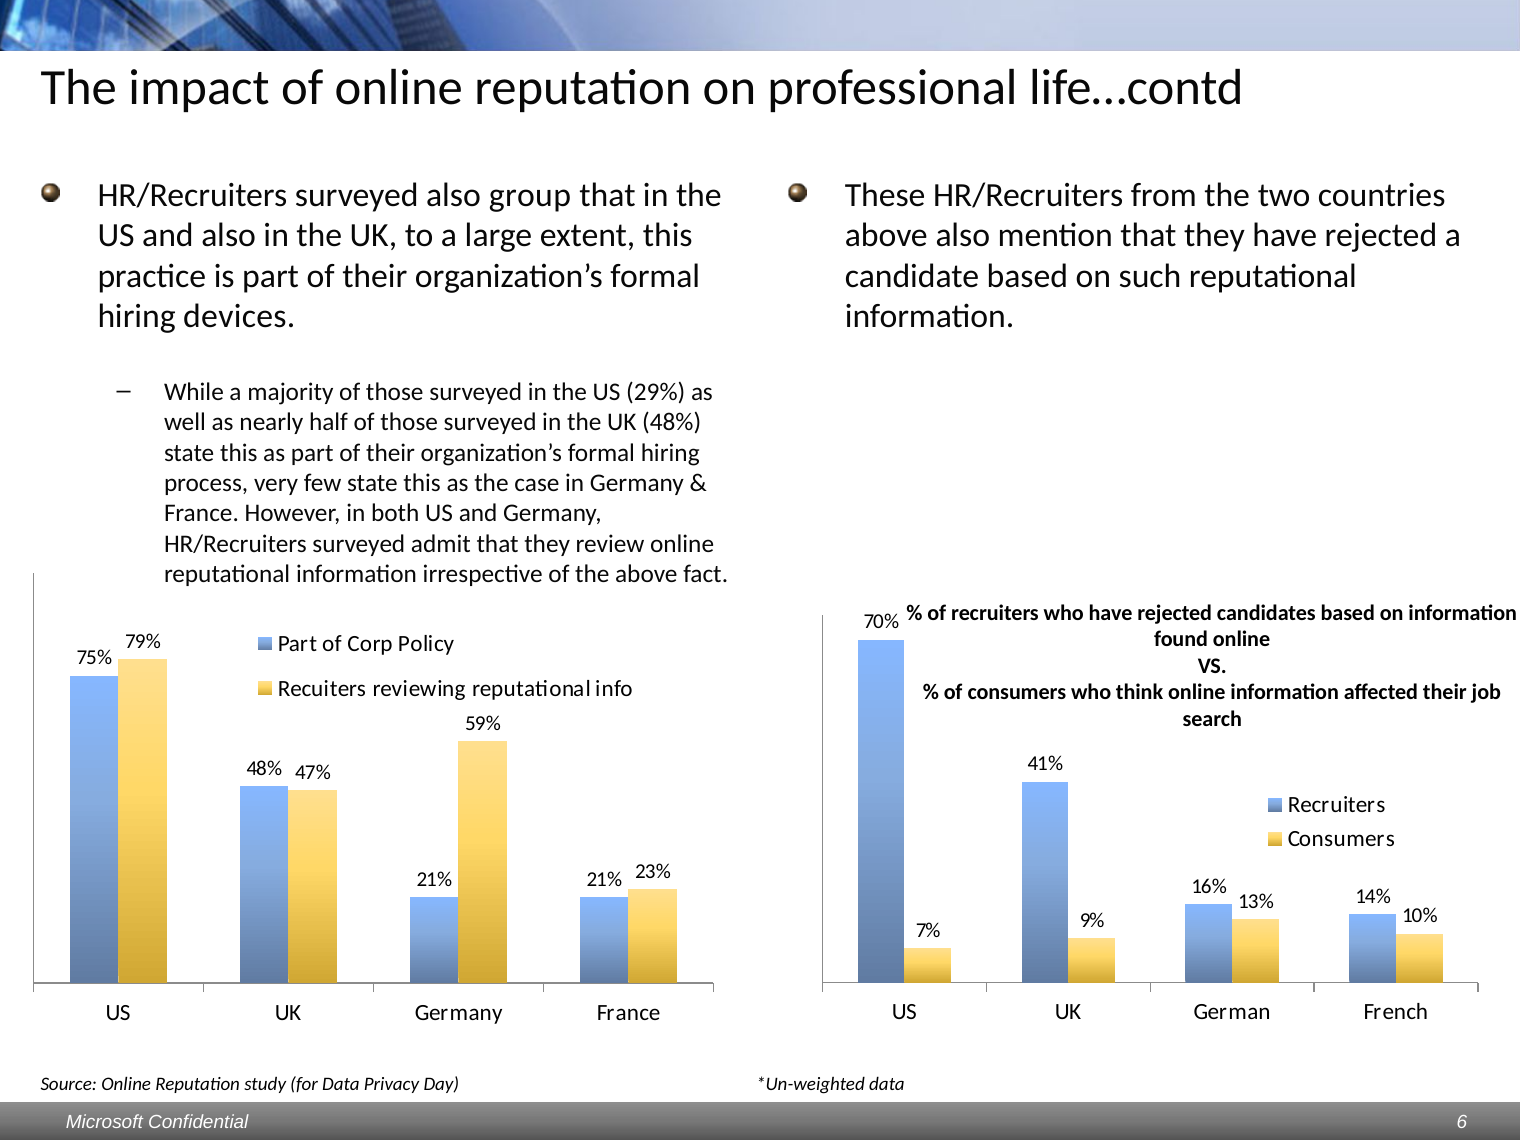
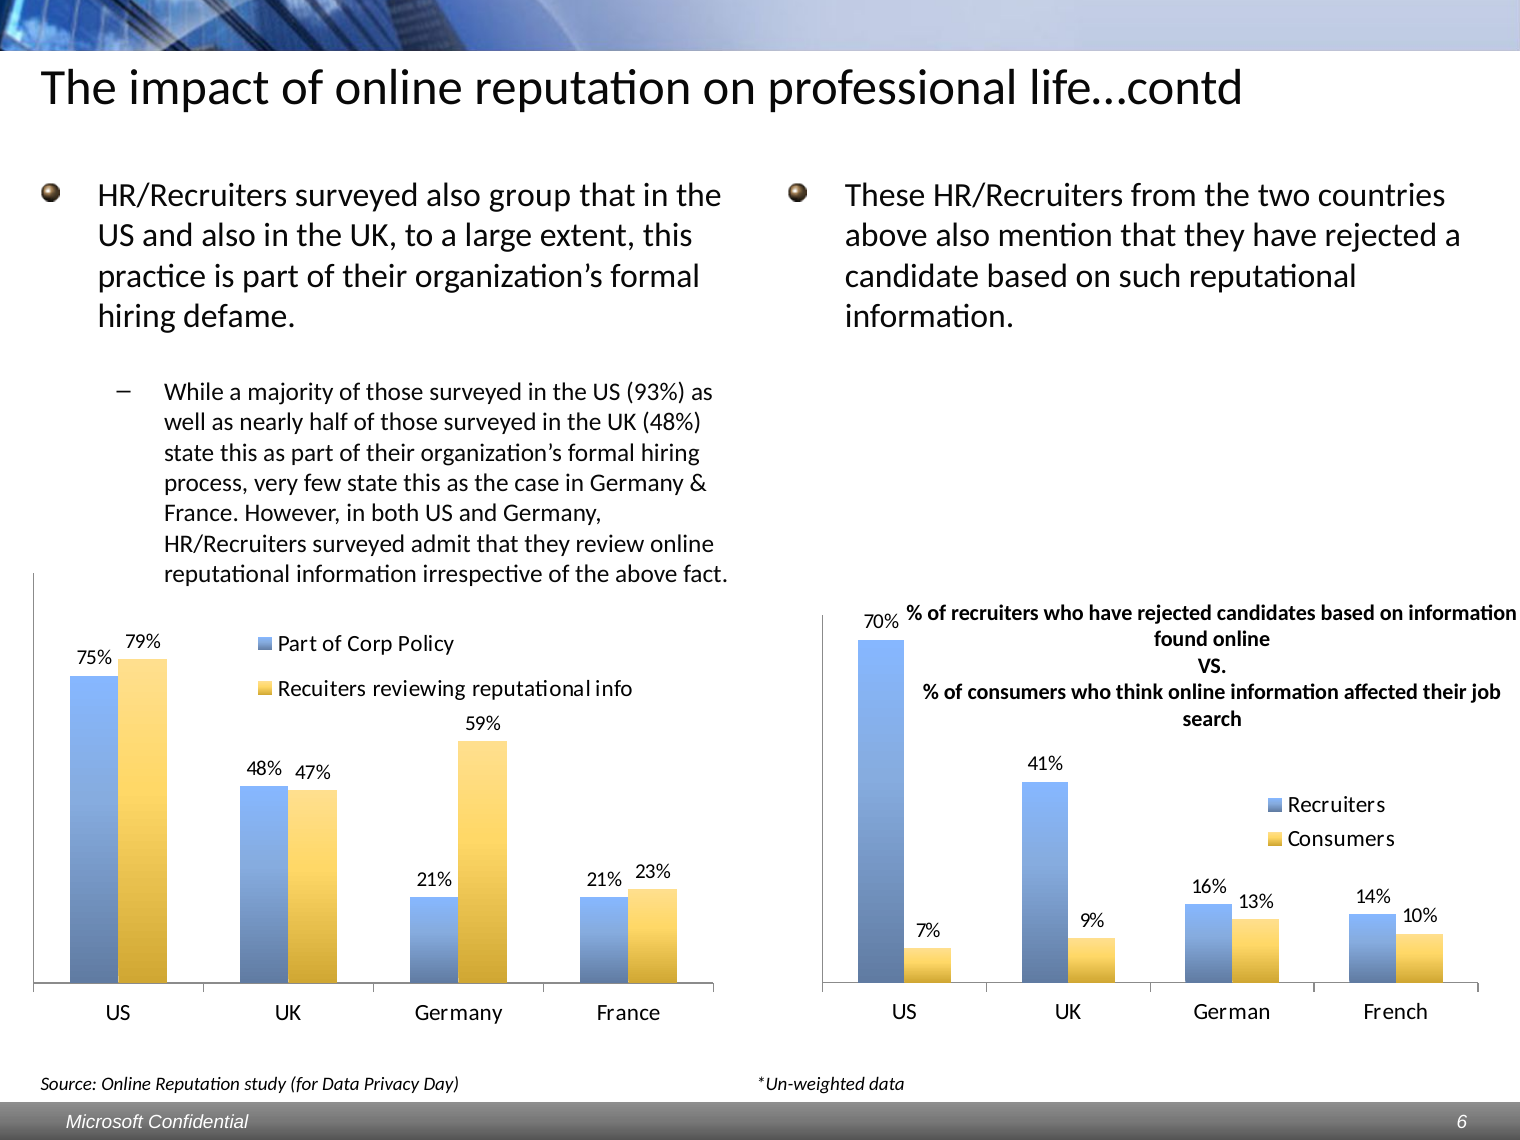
devices: devices -> defame
29%: 29% -> 93%
